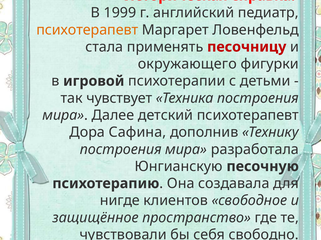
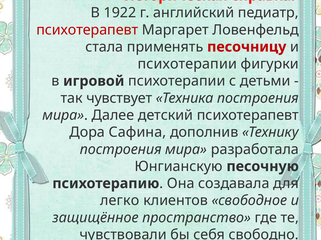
1999: 1999 -> 1922
психотерапевт at (87, 30) colour: orange -> red
окружающего at (187, 64): окружающего -> психотерапии
нигде: нигде -> легко
